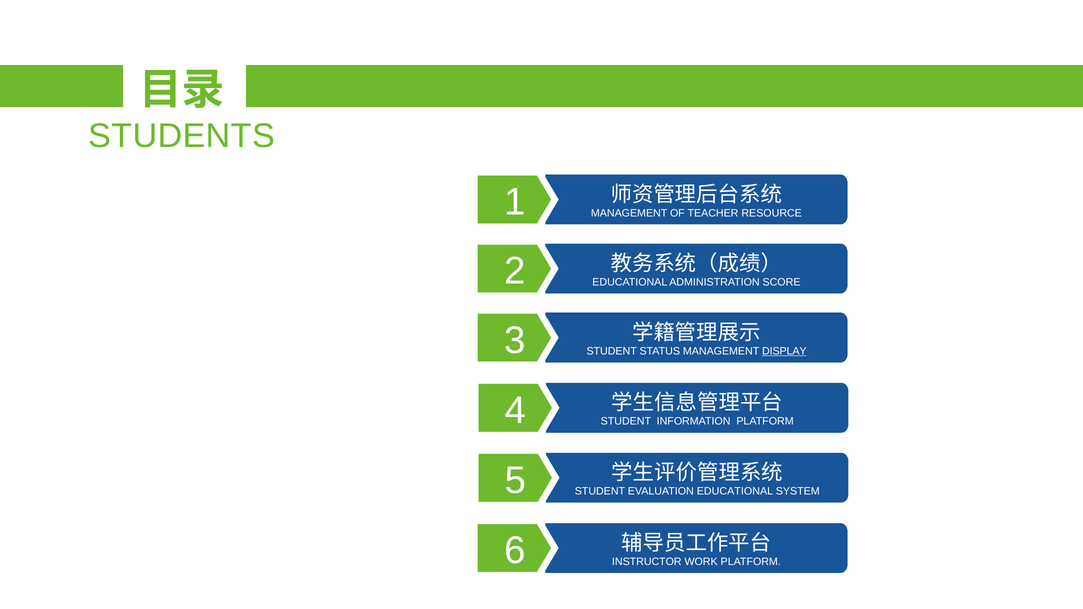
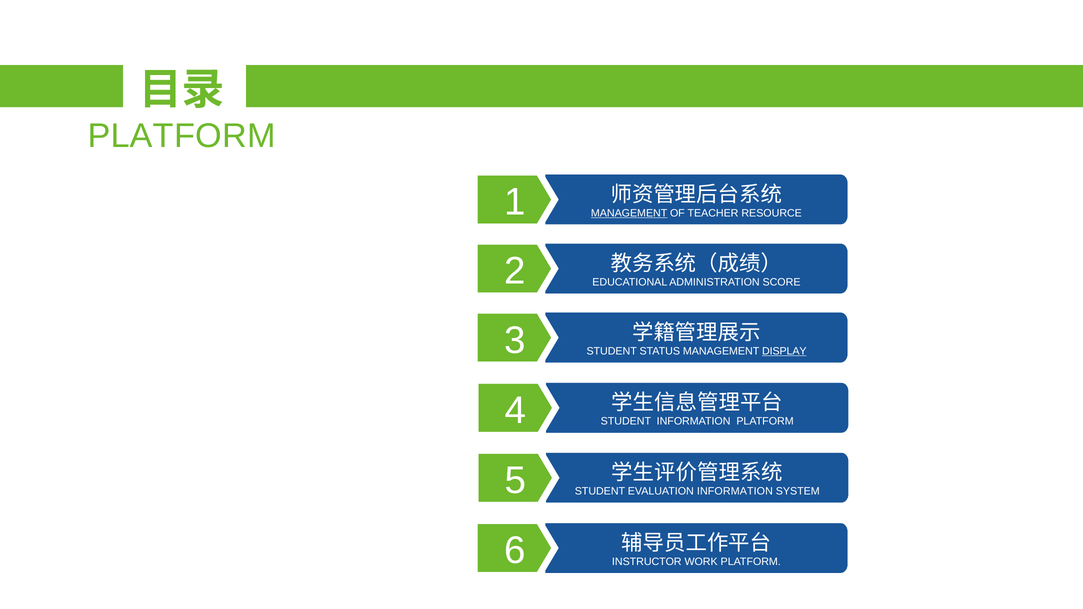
STUDENTS at (181, 136): STUDENTS -> PLATFORM
MANAGEMENT at (629, 213) underline: none -> present
EVALUATION EDUCATIONAL: EDUCATIONAL -> INFORMATION
